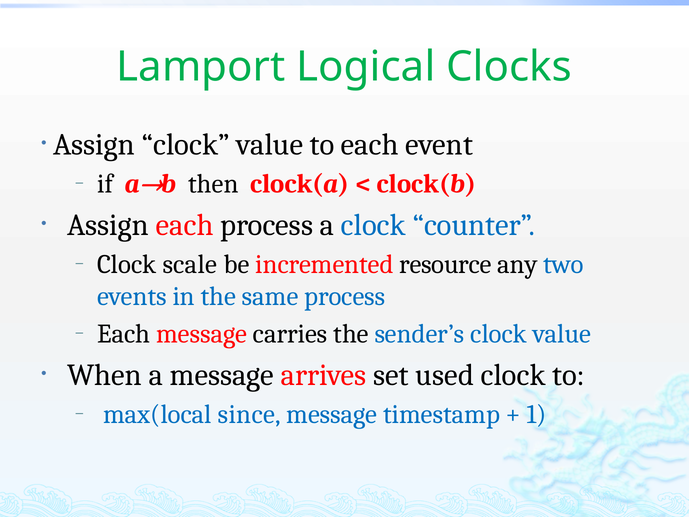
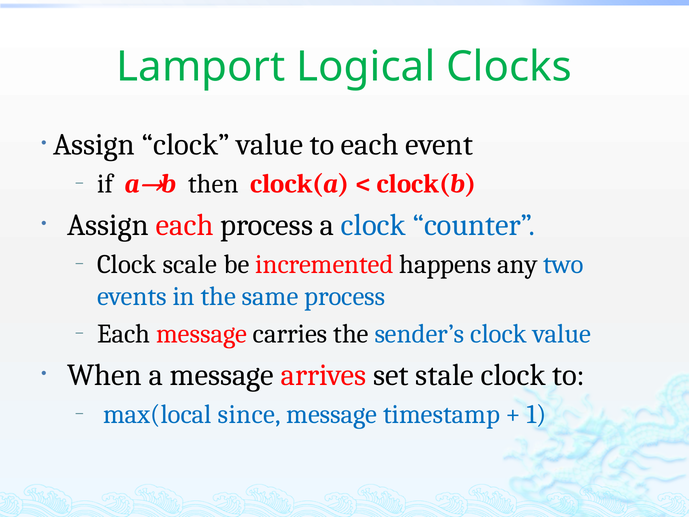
resource: resource -> happens
used: used -> stale
